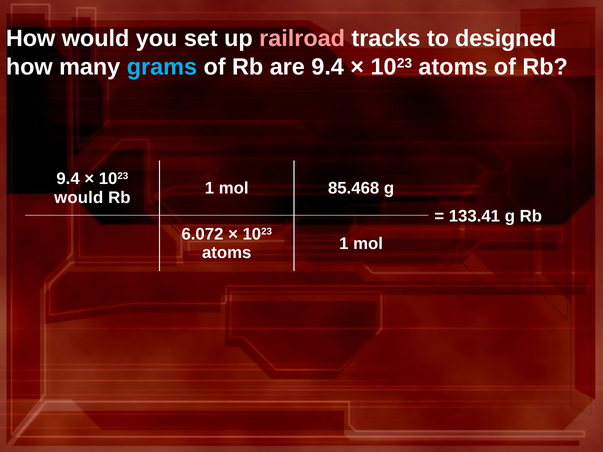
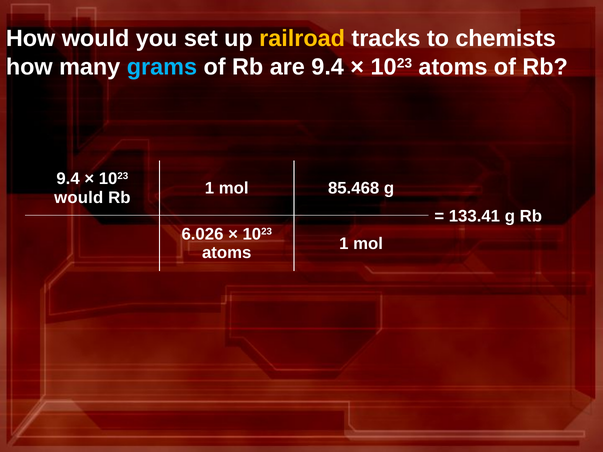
railroad colour: pink -> yellow
designed: designed -> chemists
6.072: 6.072 -> 6.026
